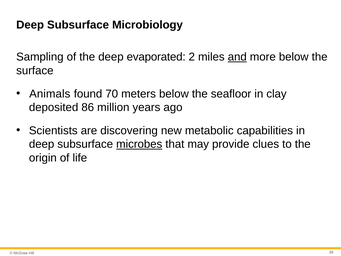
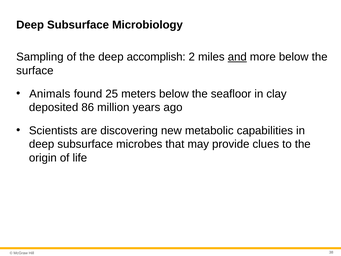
evaporated: evaporated -> accomplish
70: 70 -> 25
microbes underline: present -> none
